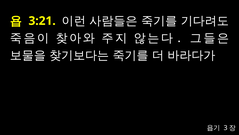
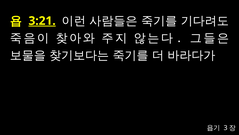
3:21 underline: none -> present
